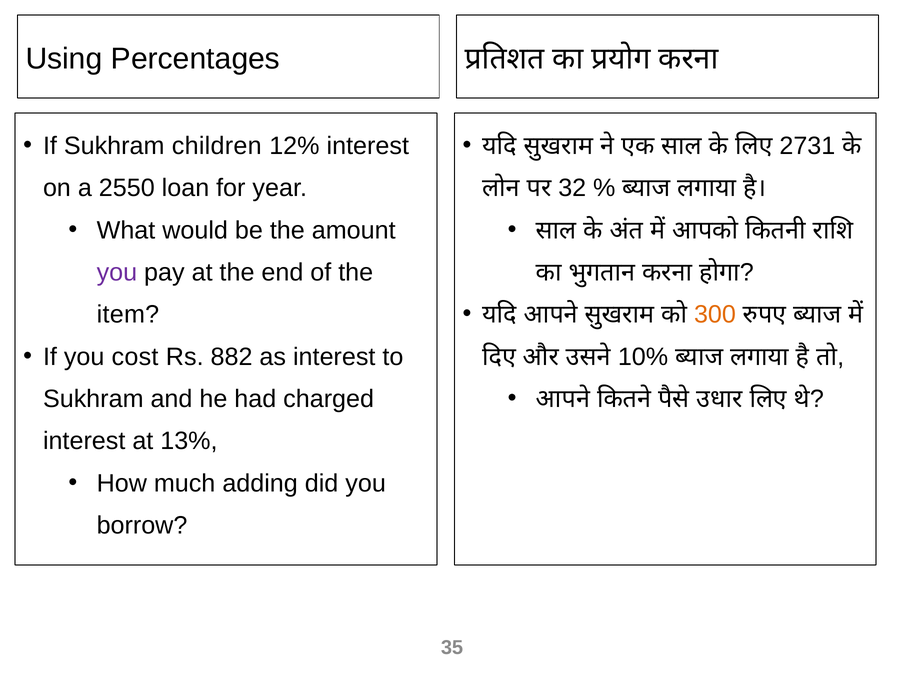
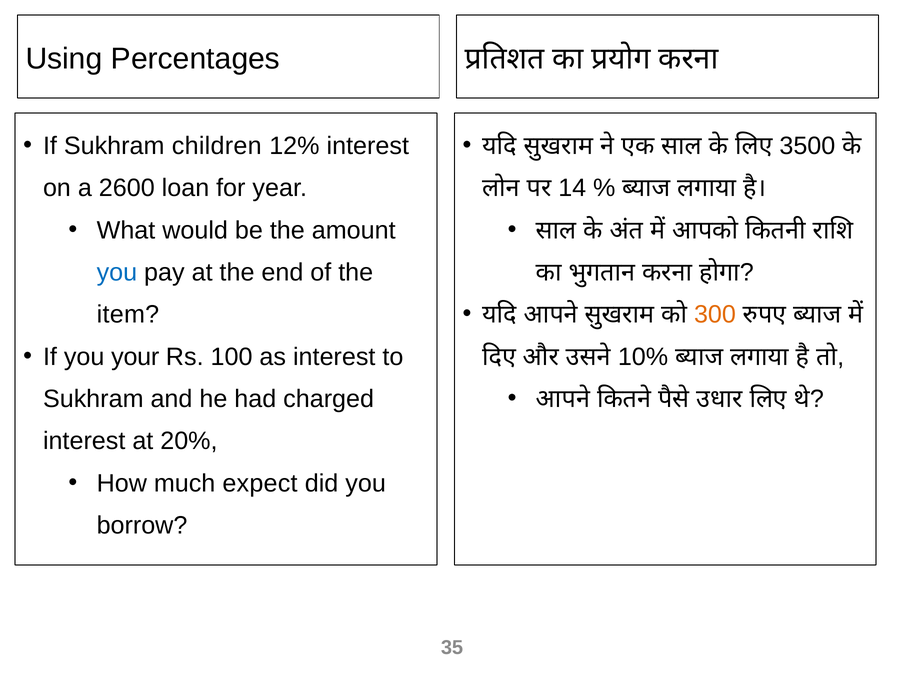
2731: 2731 -> 3500
2550: 2550 -> 2600
32: 32 -> 14
you at (117, 272) colour: purple -> blue
cost: cost -> your
882: 882 -> 100
13%: 13% -> 20%
adding: adding -> expect
